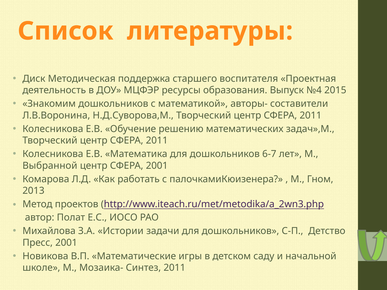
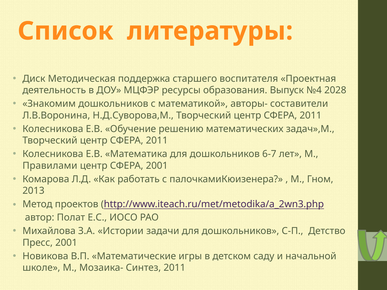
2015: 2015 -> 2028
Выбранной: Выбранной -> Правилами
